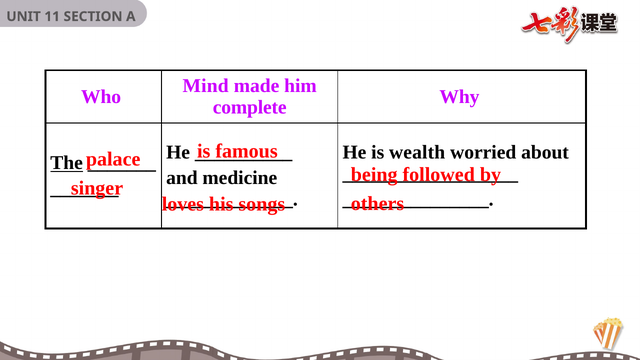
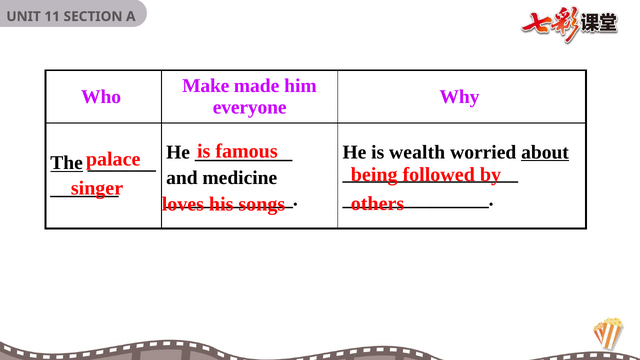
Mind: Mind -> Make
complete: complete -> everyone
about underline: none -> present
